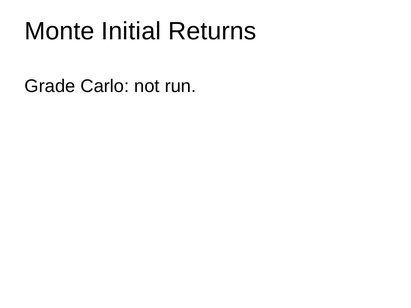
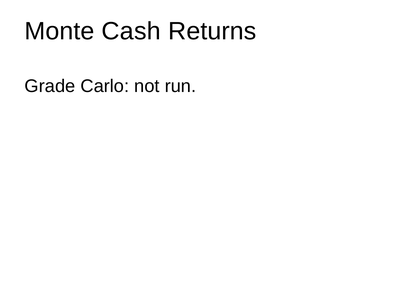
Initial: Initial -> Cash
